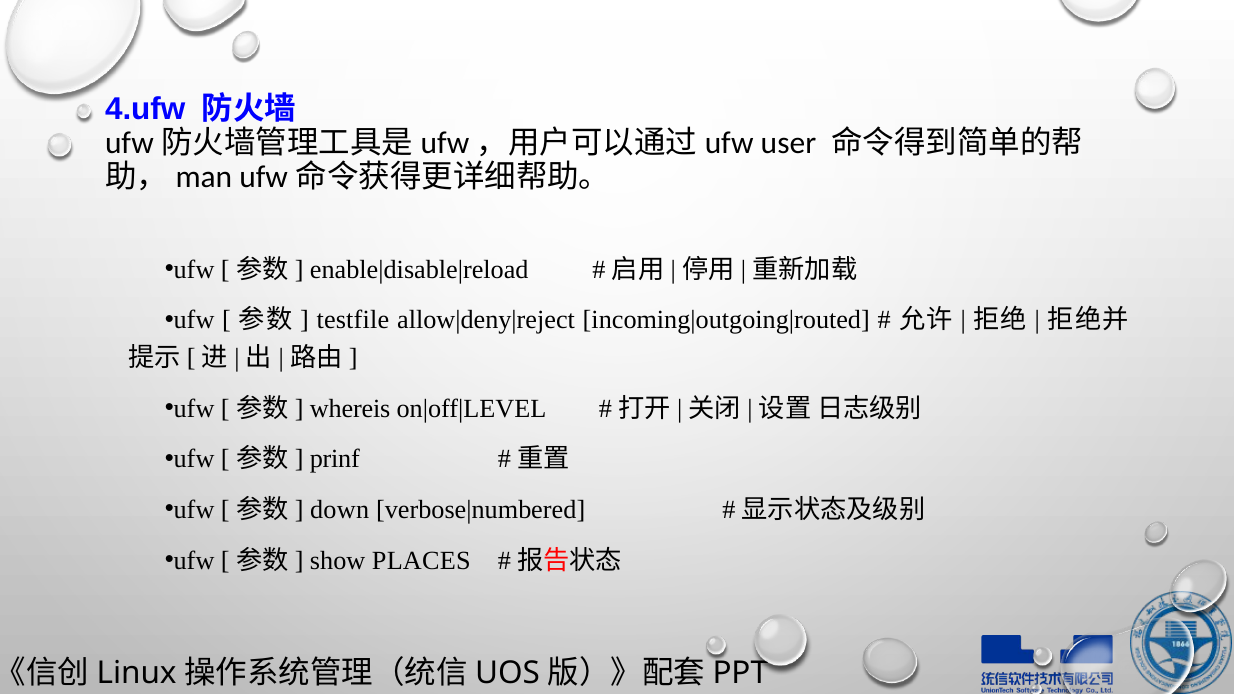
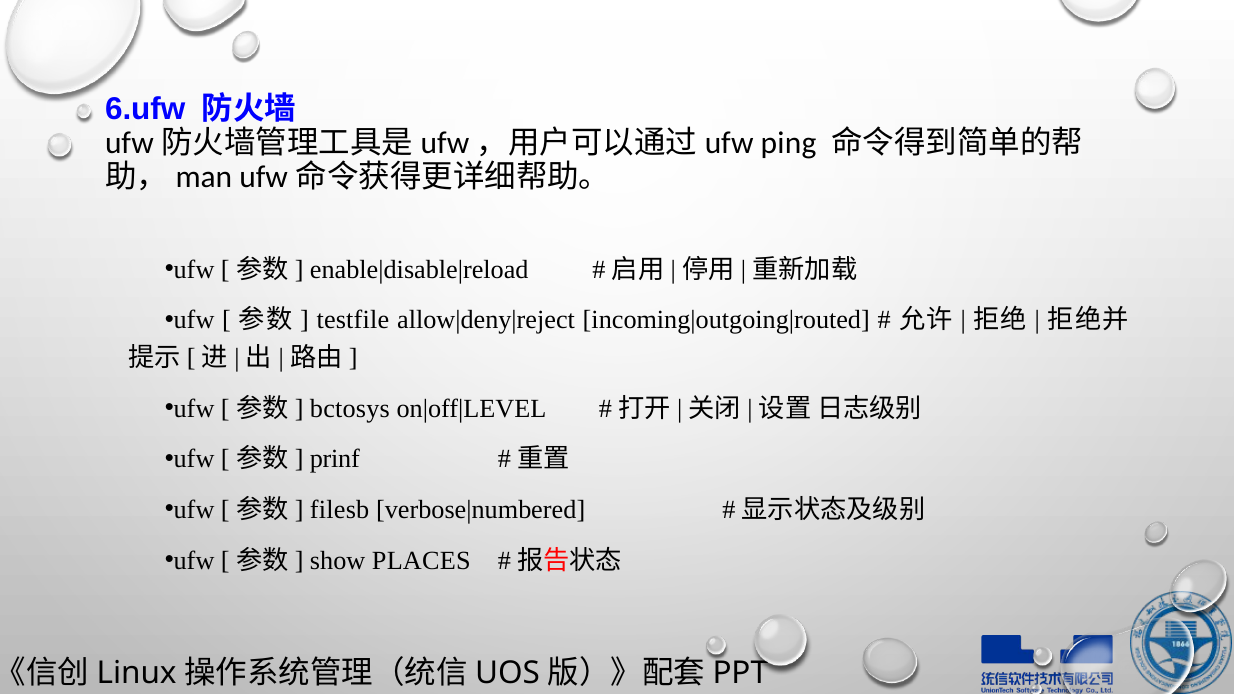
4.ufw: 4.ufw -> 6.ufw
user: user -> ping
whereis: whereis -> bctosys
down: down -> filesb
